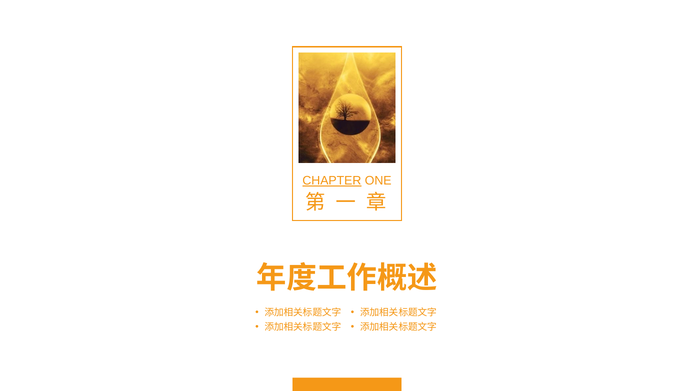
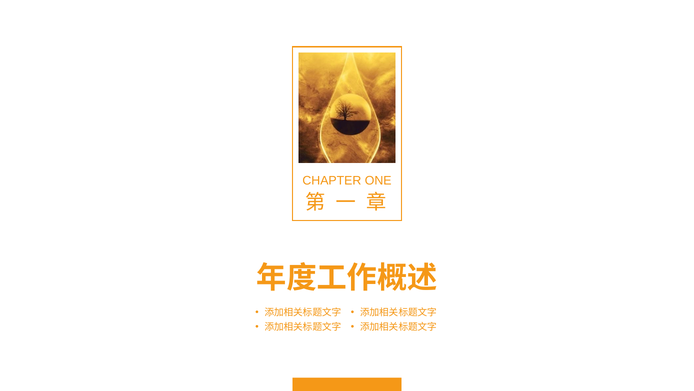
CHAPTER underline: present -> none
